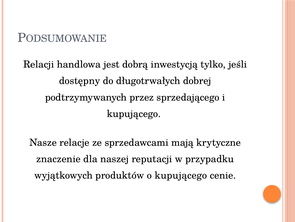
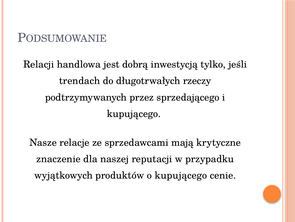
dostępny: dostępny -> trendach
dobrej: dobrej -> rzeczy
